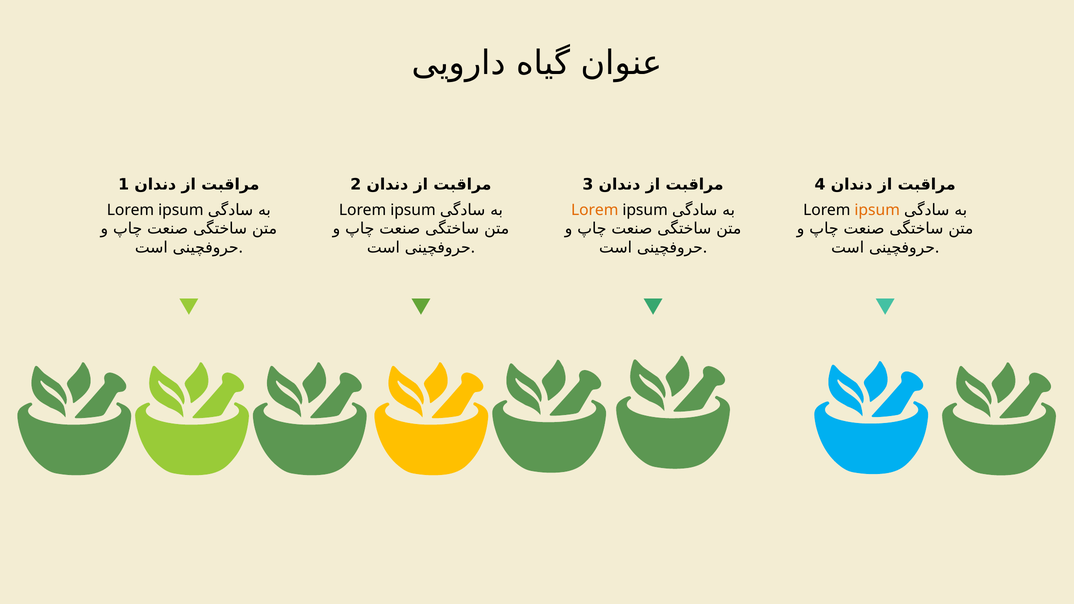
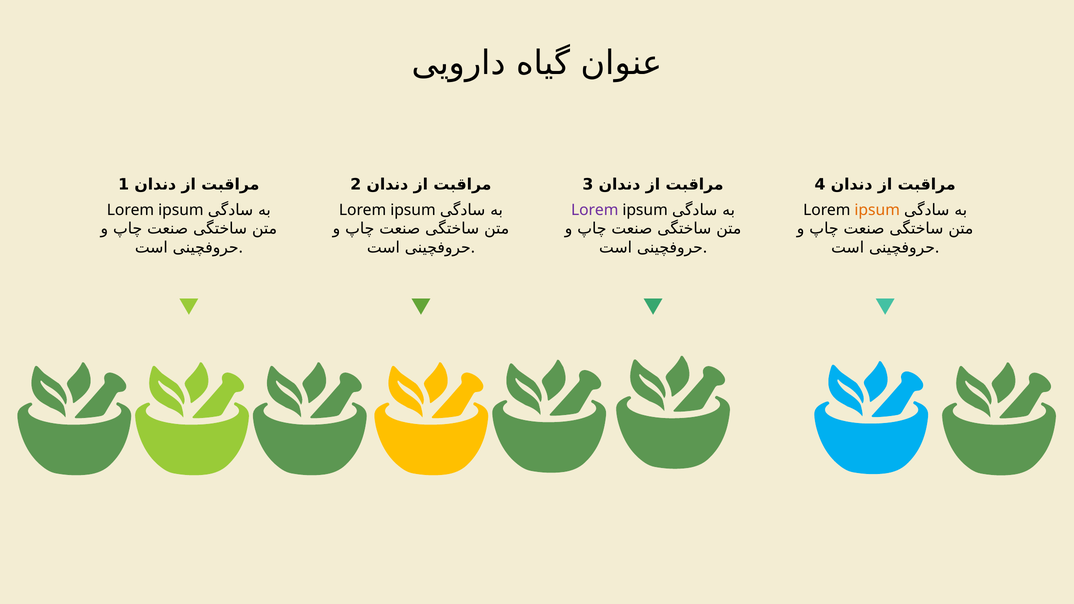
Lorem at (595, 210) colour: orange -> purple
